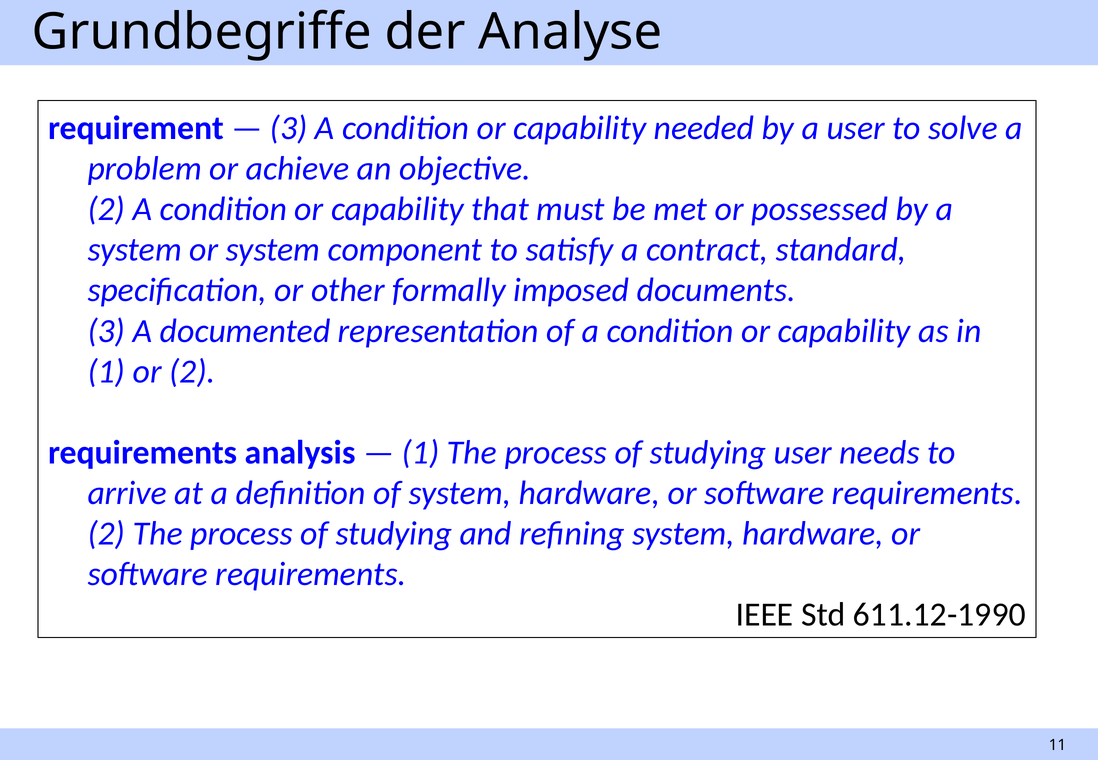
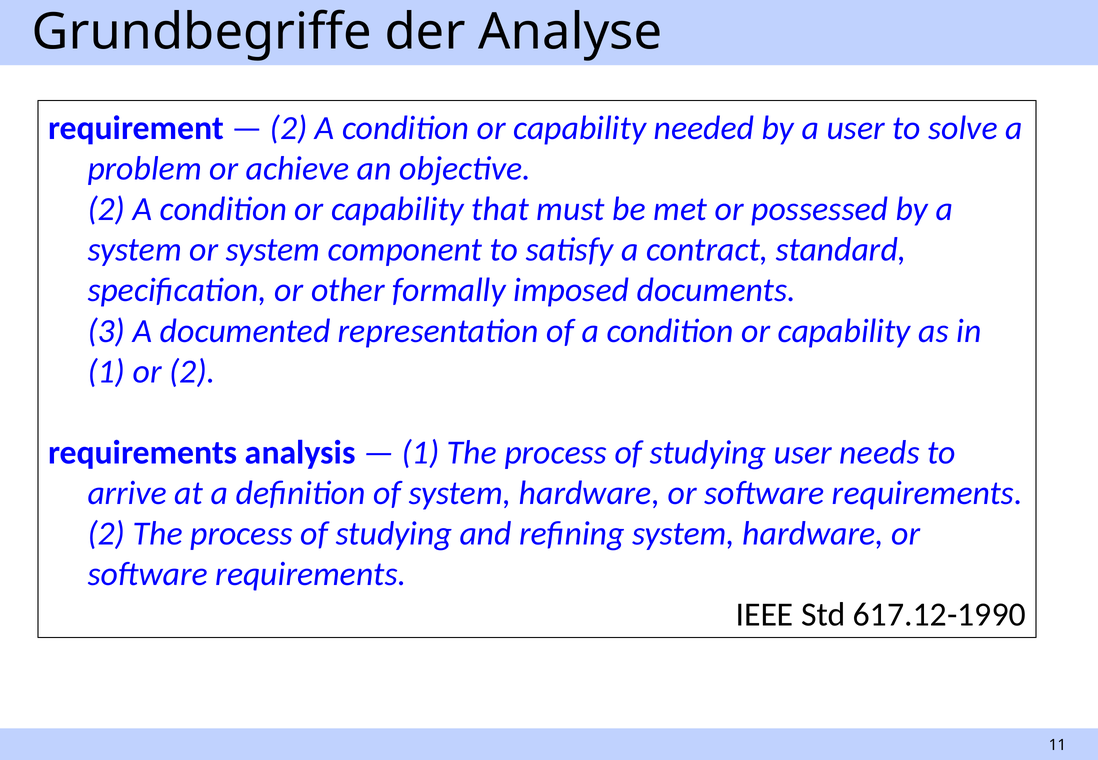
3 at (289, 128): 3 -> 2
611.12-1990: 611.12-1990 -> 617.12-1990
